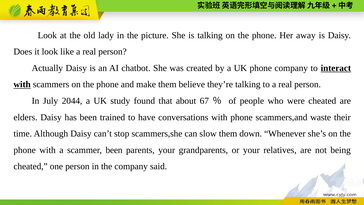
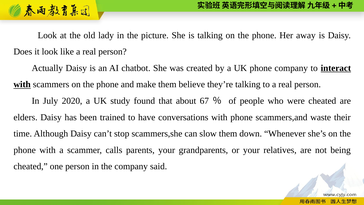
2044: 2044 -> 2020
scammer been: been -> calls
